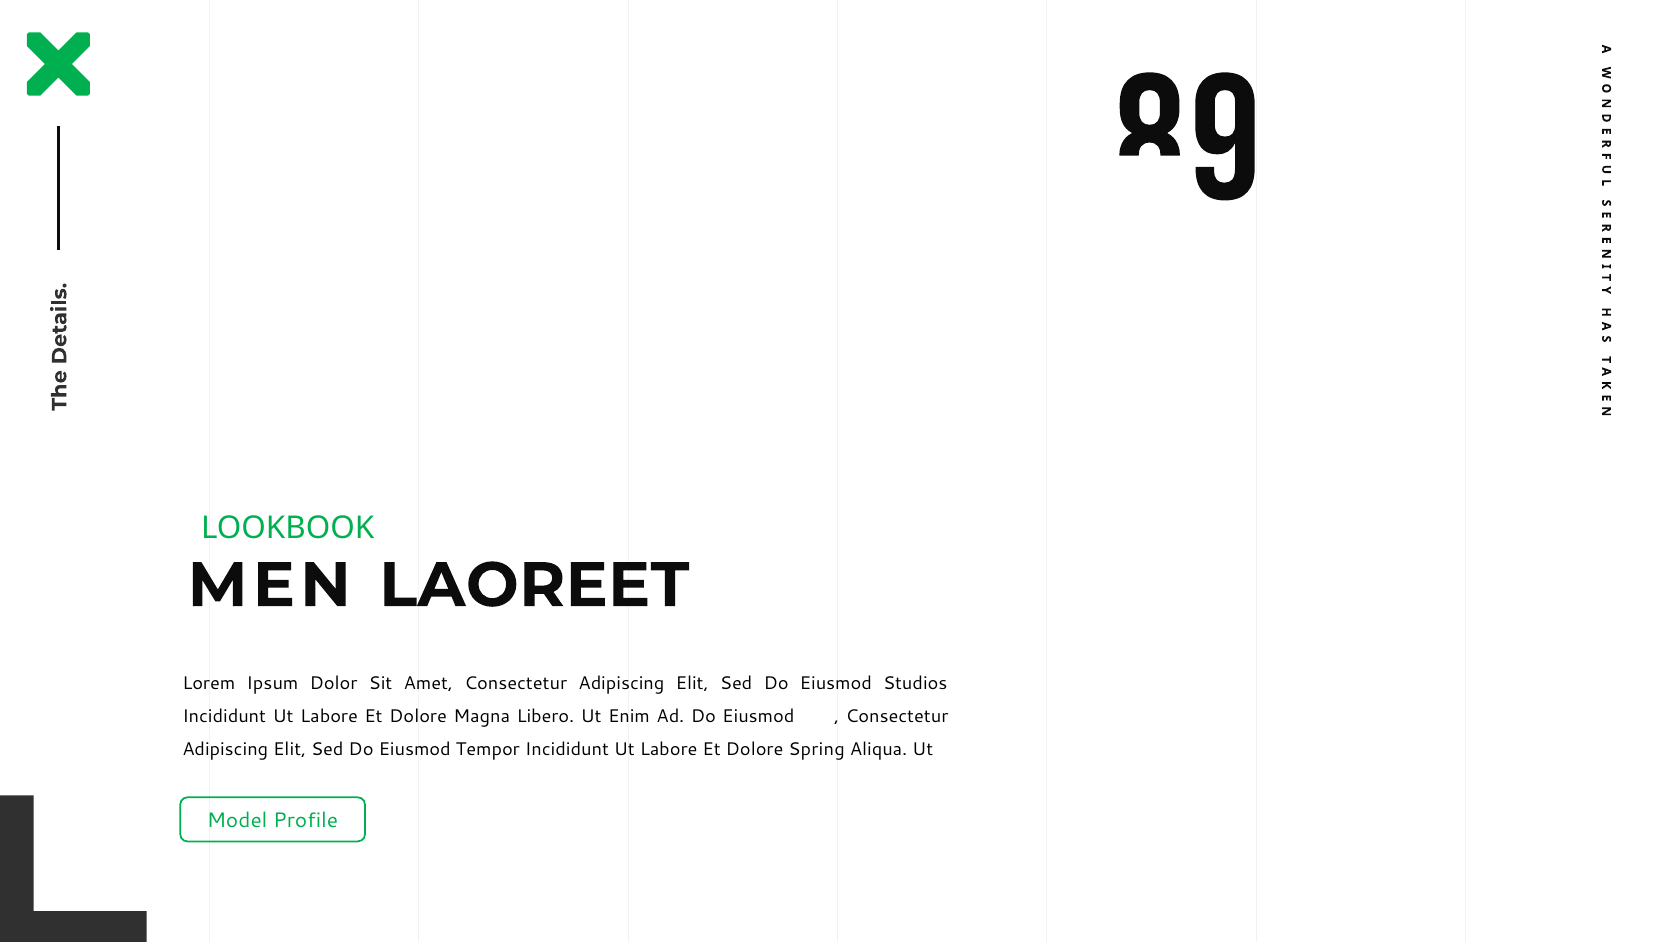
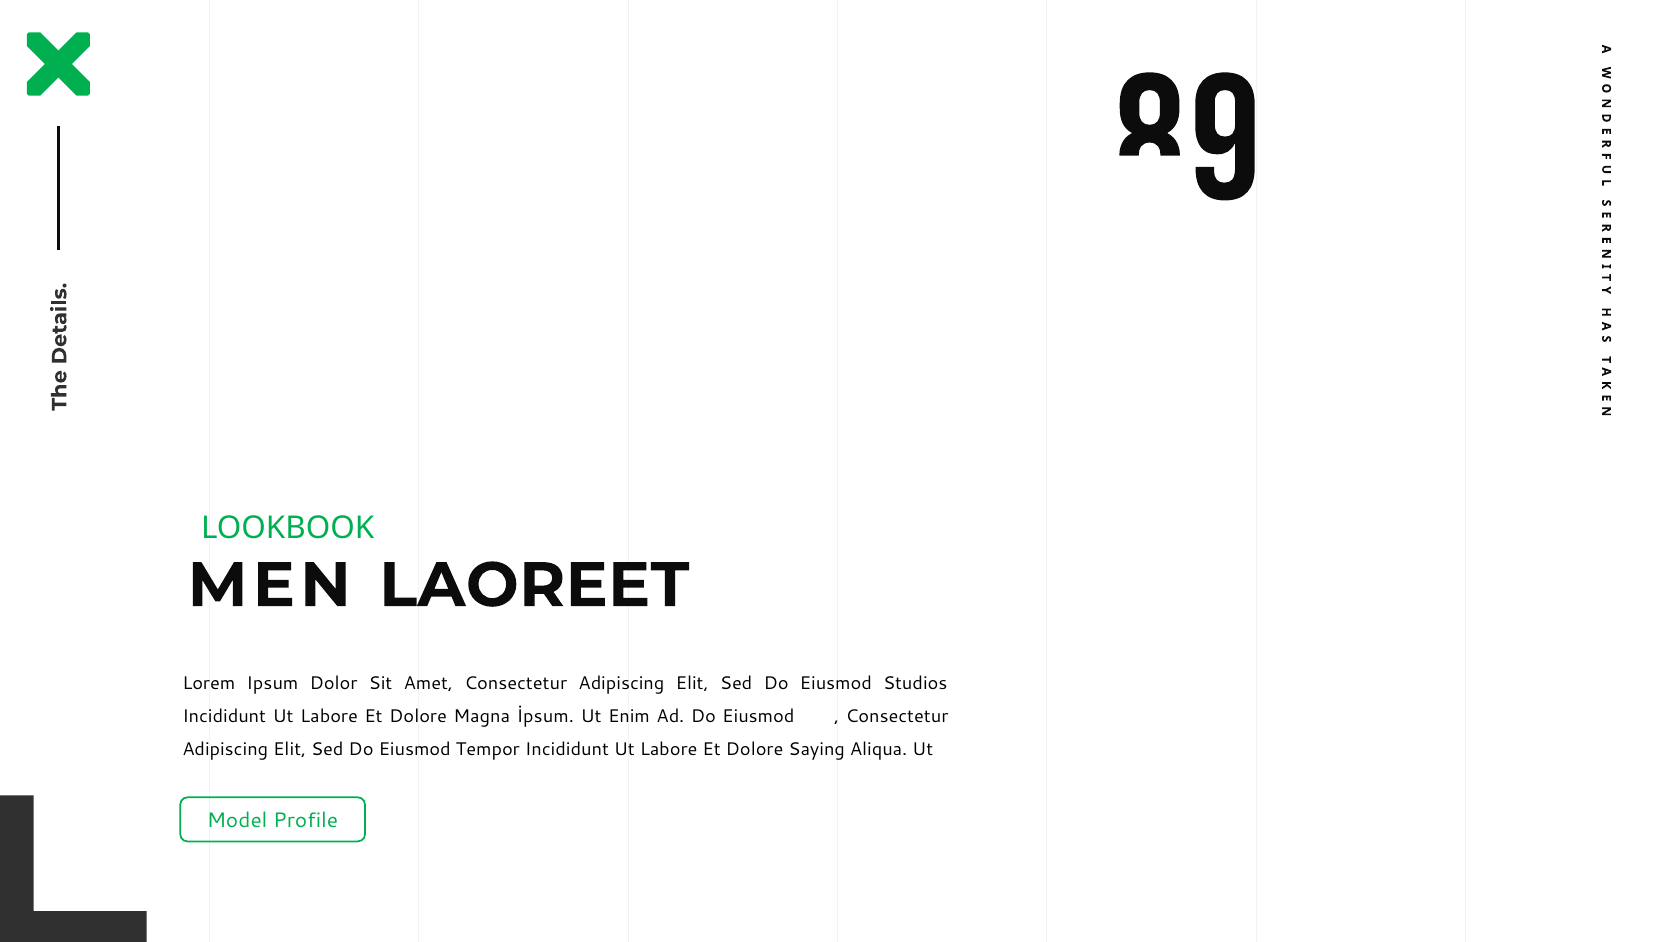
Libero: Libero -> İpsum
Spring: Spring -> Saying
